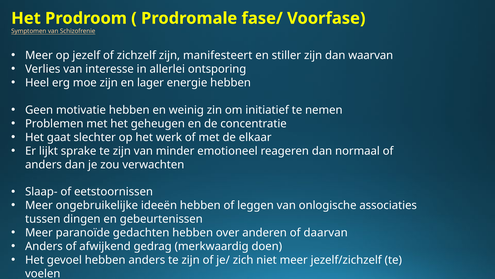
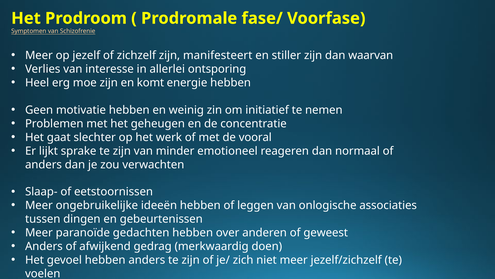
lager: lager -> komt
elkaar: elkaar -> vooral
daarvan: daarvan -> geweest
